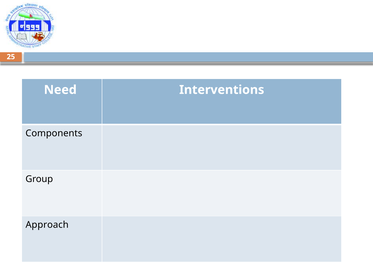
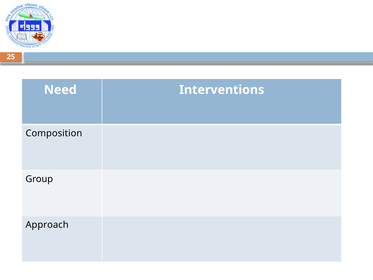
Components: Components -> Composition
